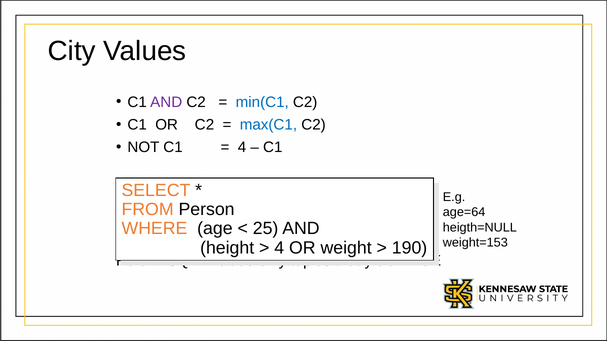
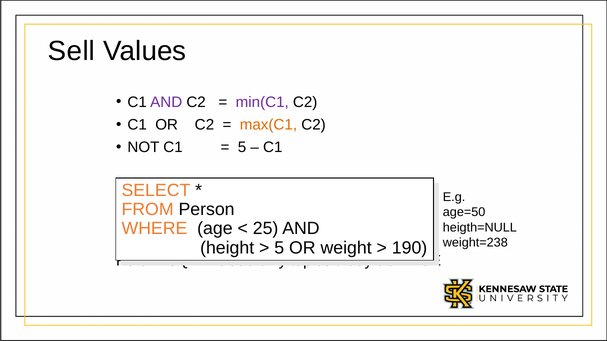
City: City -> Sell
min(C1 colour: blue -> purple
max(C1 colour: blue -> orange
4 at (242, 148): 4 -> 5
age=64: age=64 -> age=50
weight=153: weight=153 -> weight=238
4 at (279, 248): 4 -> 5
